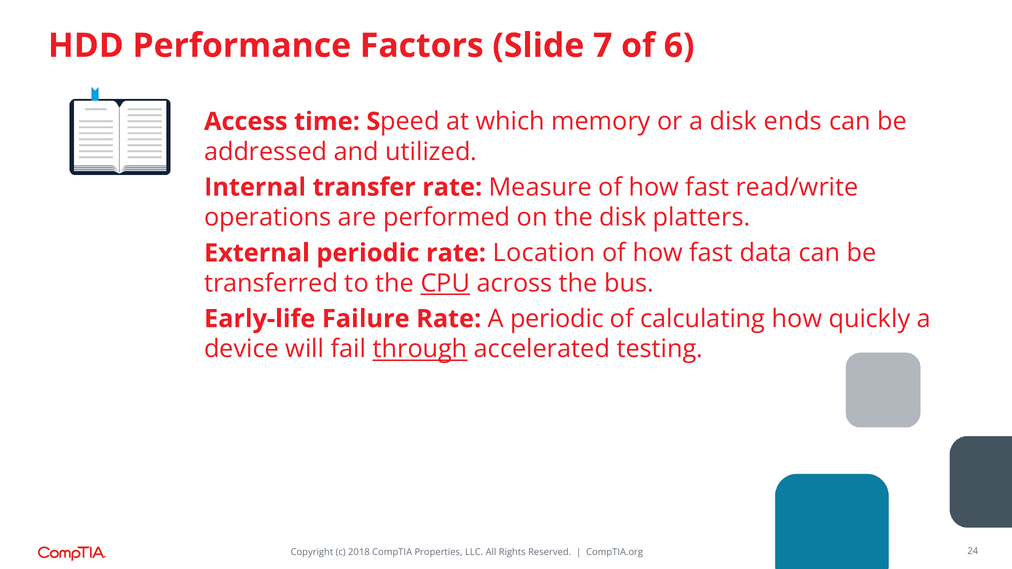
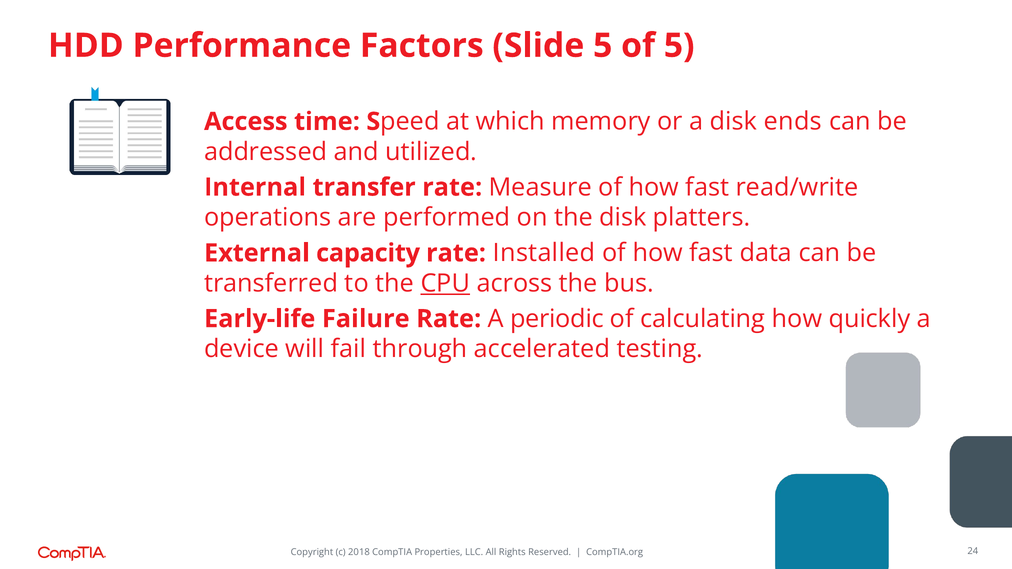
Slide 7: 7 -> 5
of 6: 6 -> 5
External periodic: periodic -> capacity
Location: Location -> Installed
through underline: present -> none
